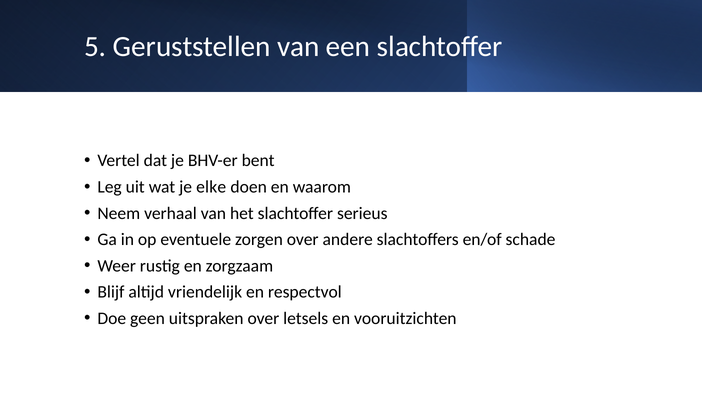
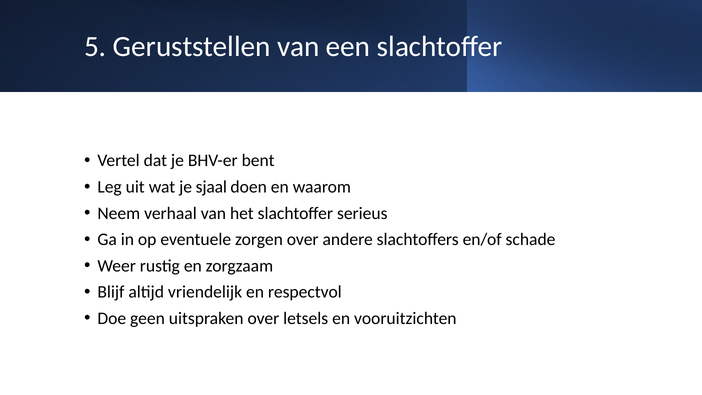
elke: elke -> sjaal
